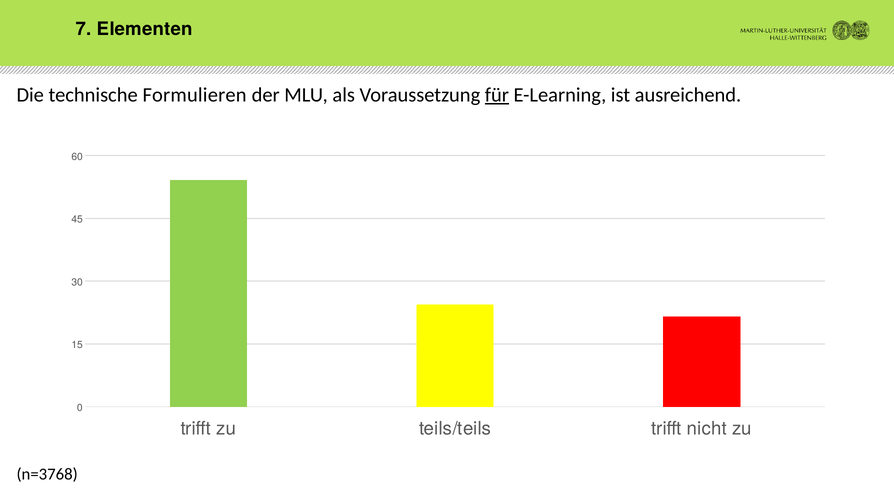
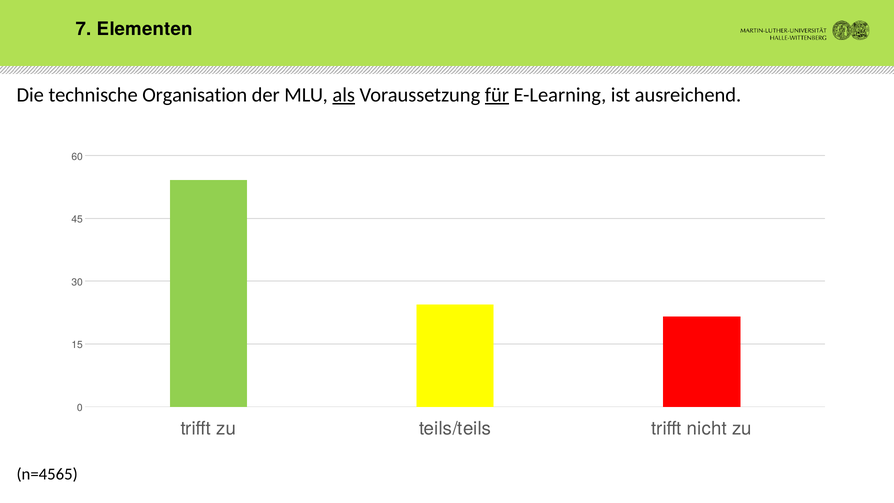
Formulieren: Formulieren -> Organisation
als underline: none -> present
n=3768: n=3768 -> n=4565
